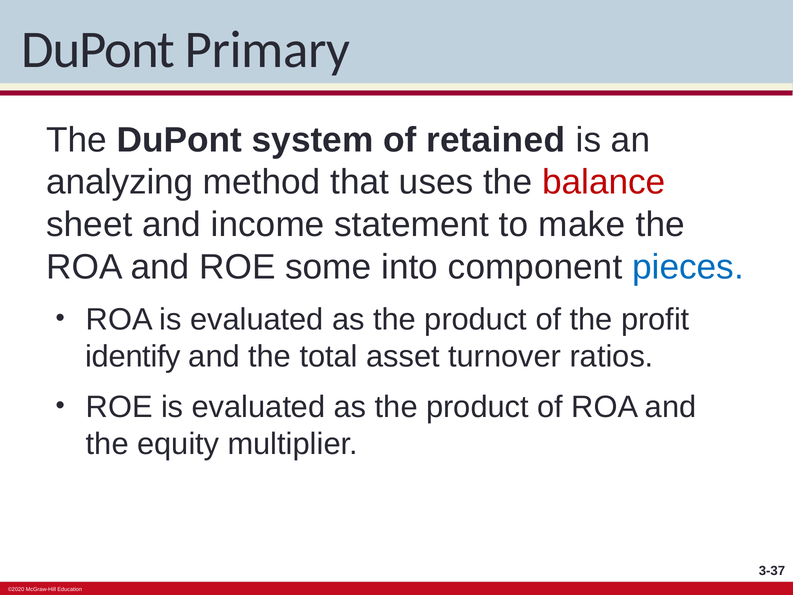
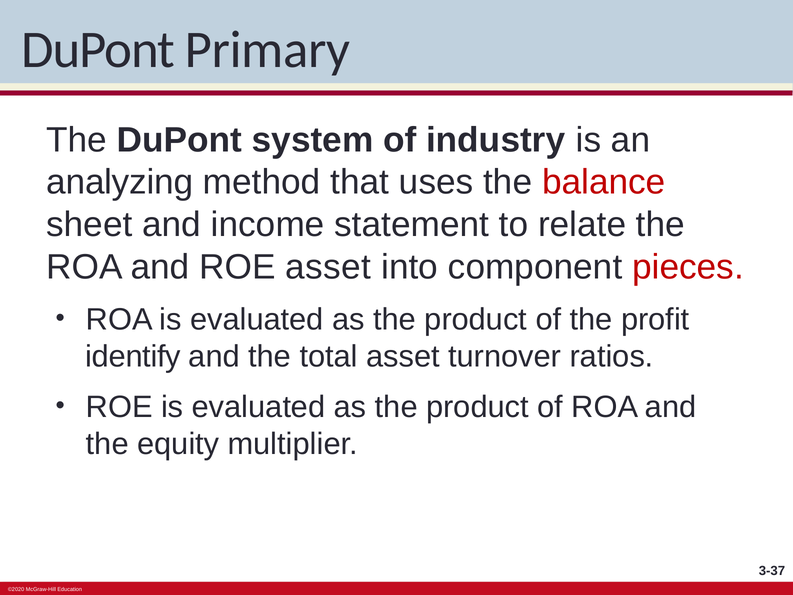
retained: retained -> industry
make: make -> relate
ROE some: some -> asset
pieces colour: blue -> red
